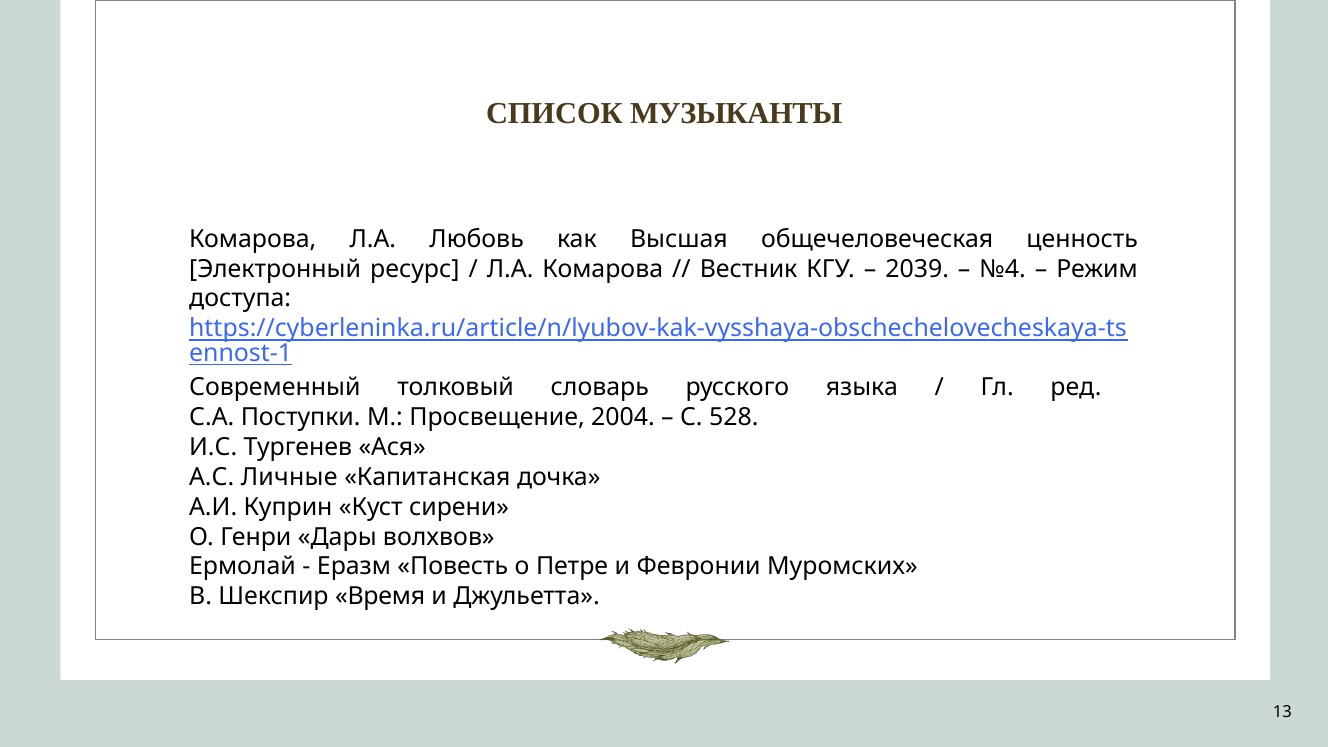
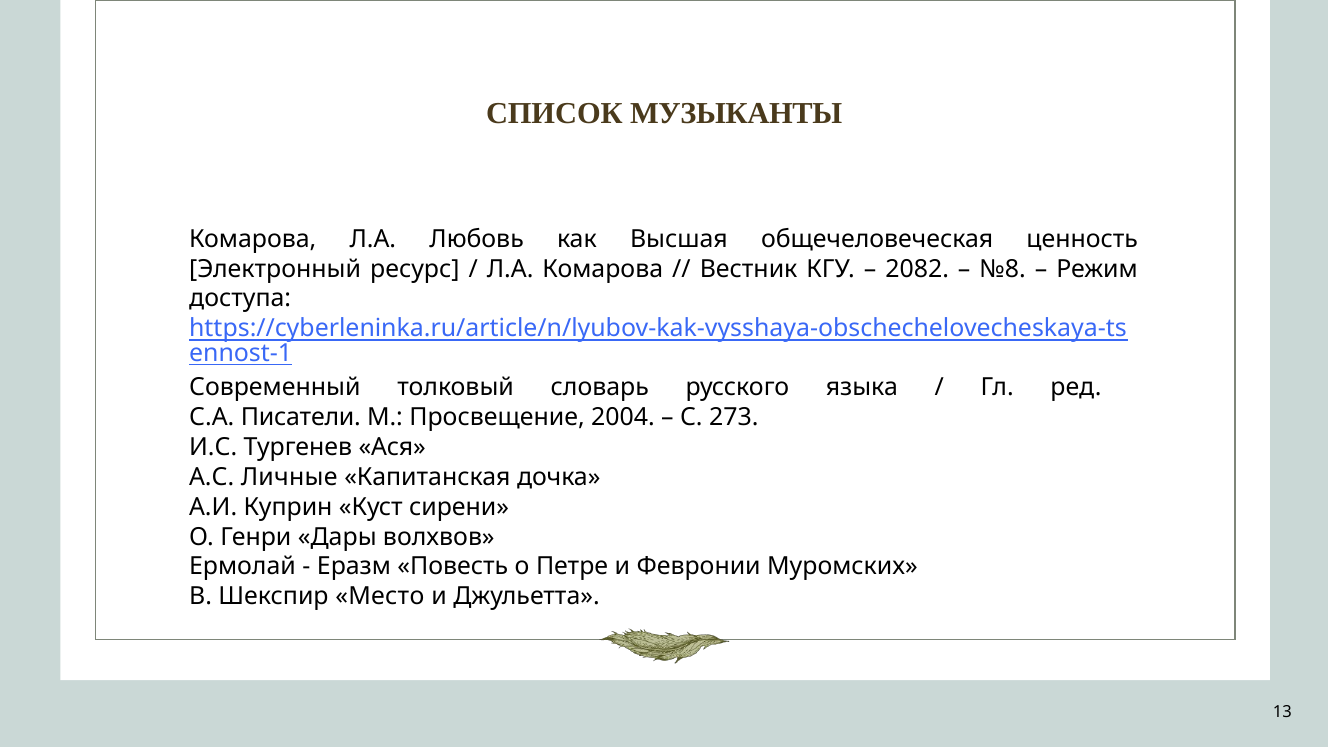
2039: 2039 -> 2082
№4: №4 -> №8
Поступки: Поступки -> Писатели
528: 528 -> 273
Время: Время -> Место
